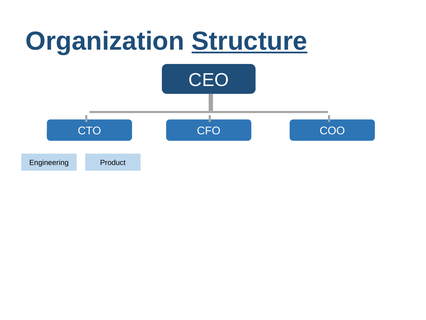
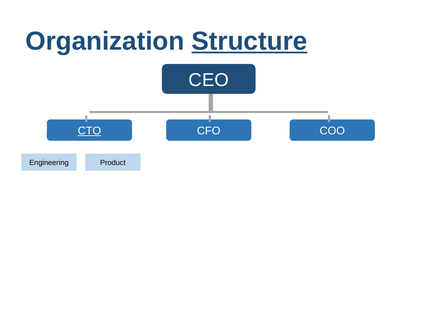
CTO underline: none -> present
